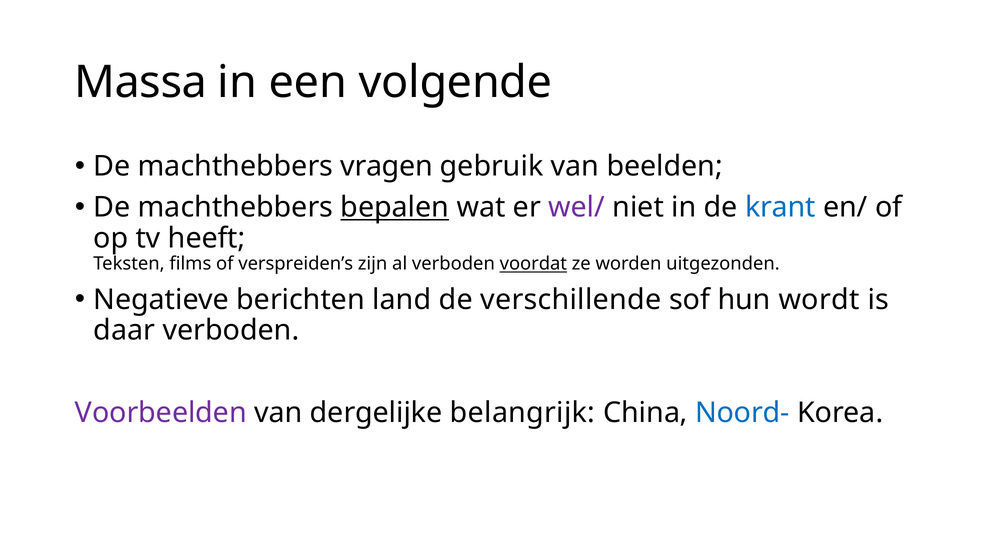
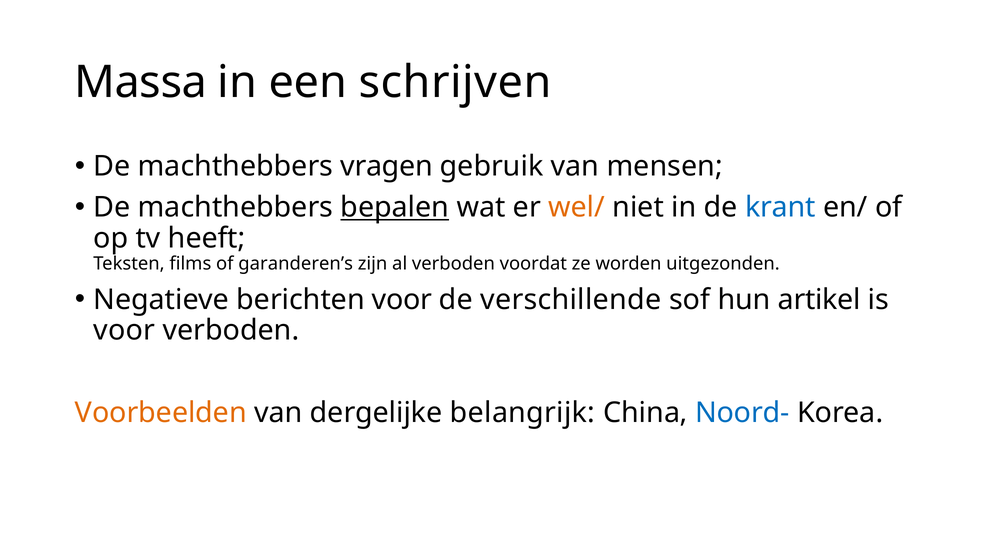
volgende: volgende -> schrijven
beelden: beelden -> mensen
wel/ colour: purple -> orange
verspreiden’s: verspreiden’s -> garanderen’s
voordat underline: present -> none
berichten land: land -> voor
wordt: wordt -> artikel
daar at (124, 330): daar -> voor
Voorbeelden colour: purple -> orange
